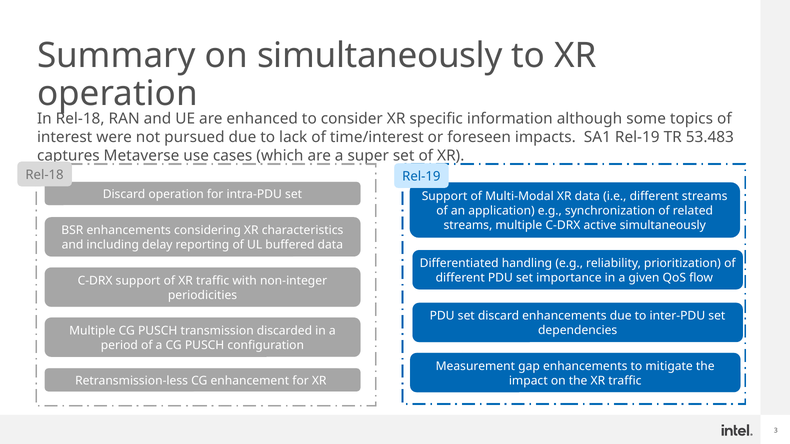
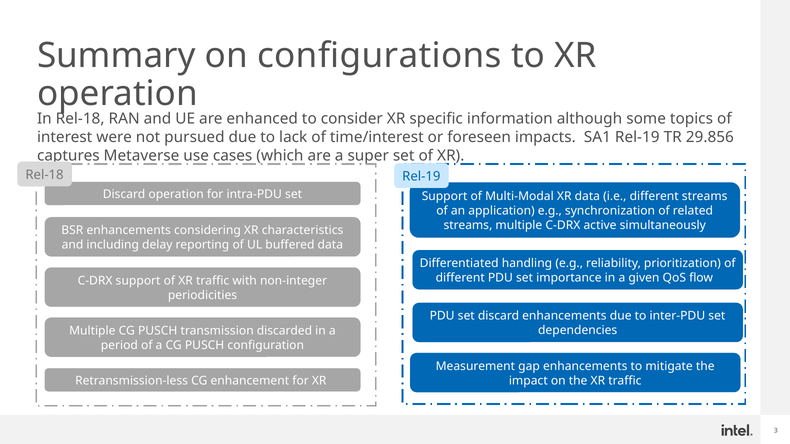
on simultaneously: simultaneously -> configurations
53.483: 53.483 -> 29.856
